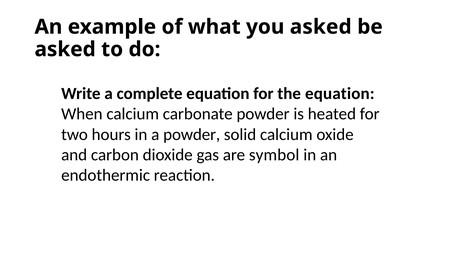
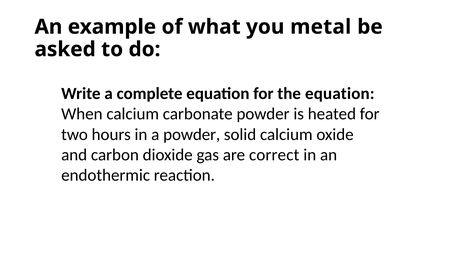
you asked: asked -> metal
symbol: symbol -> correct
